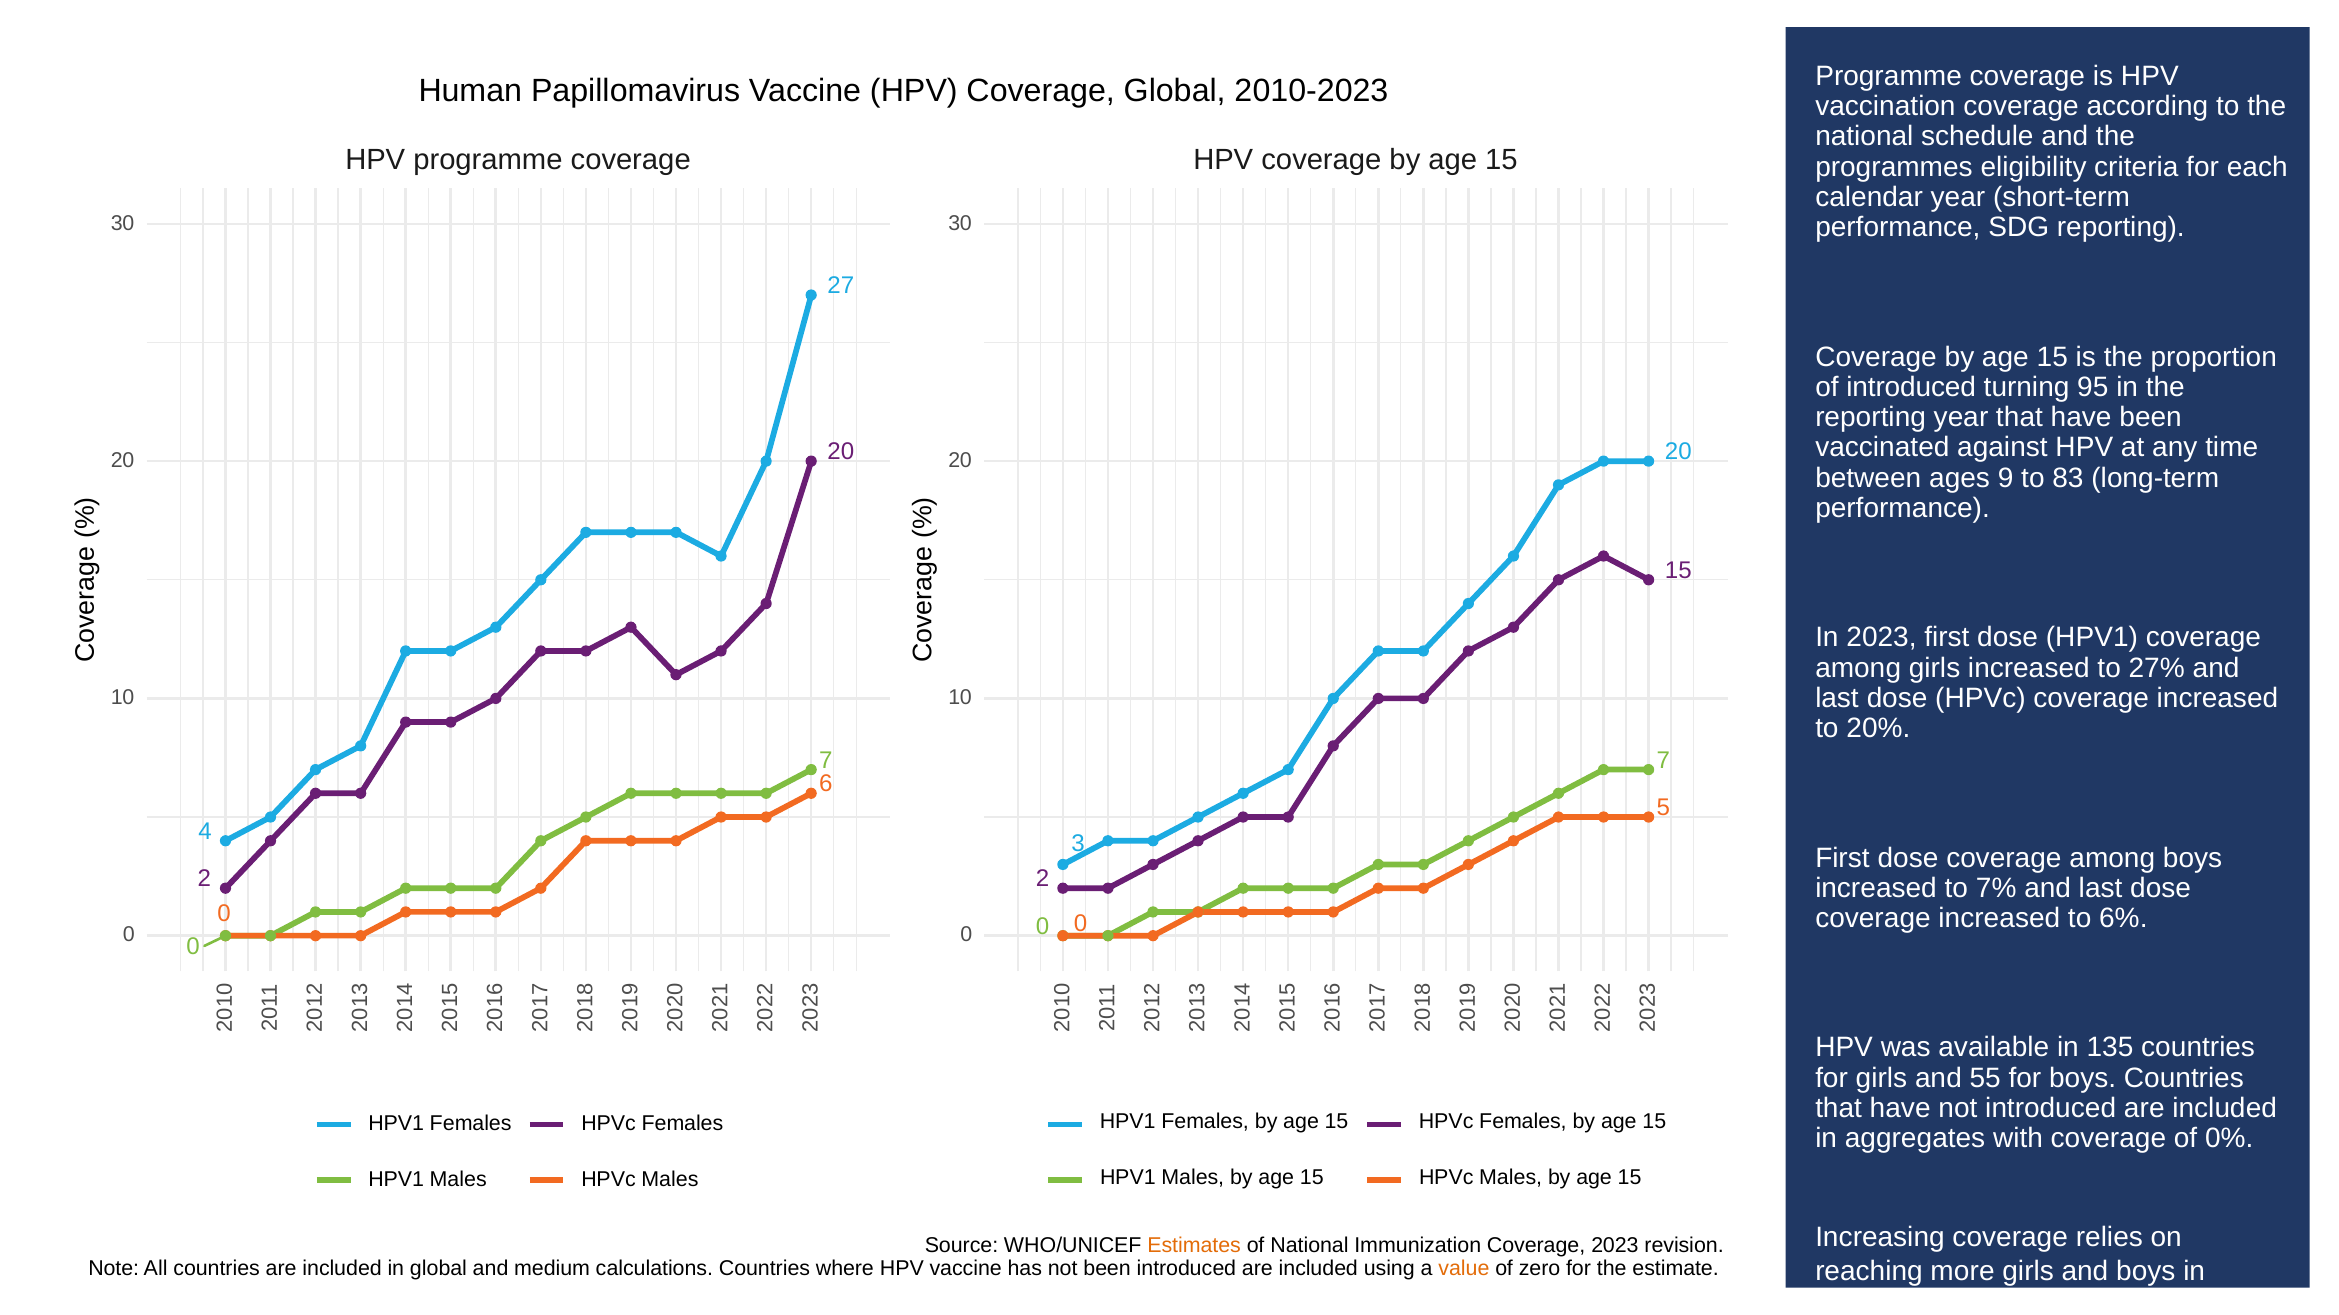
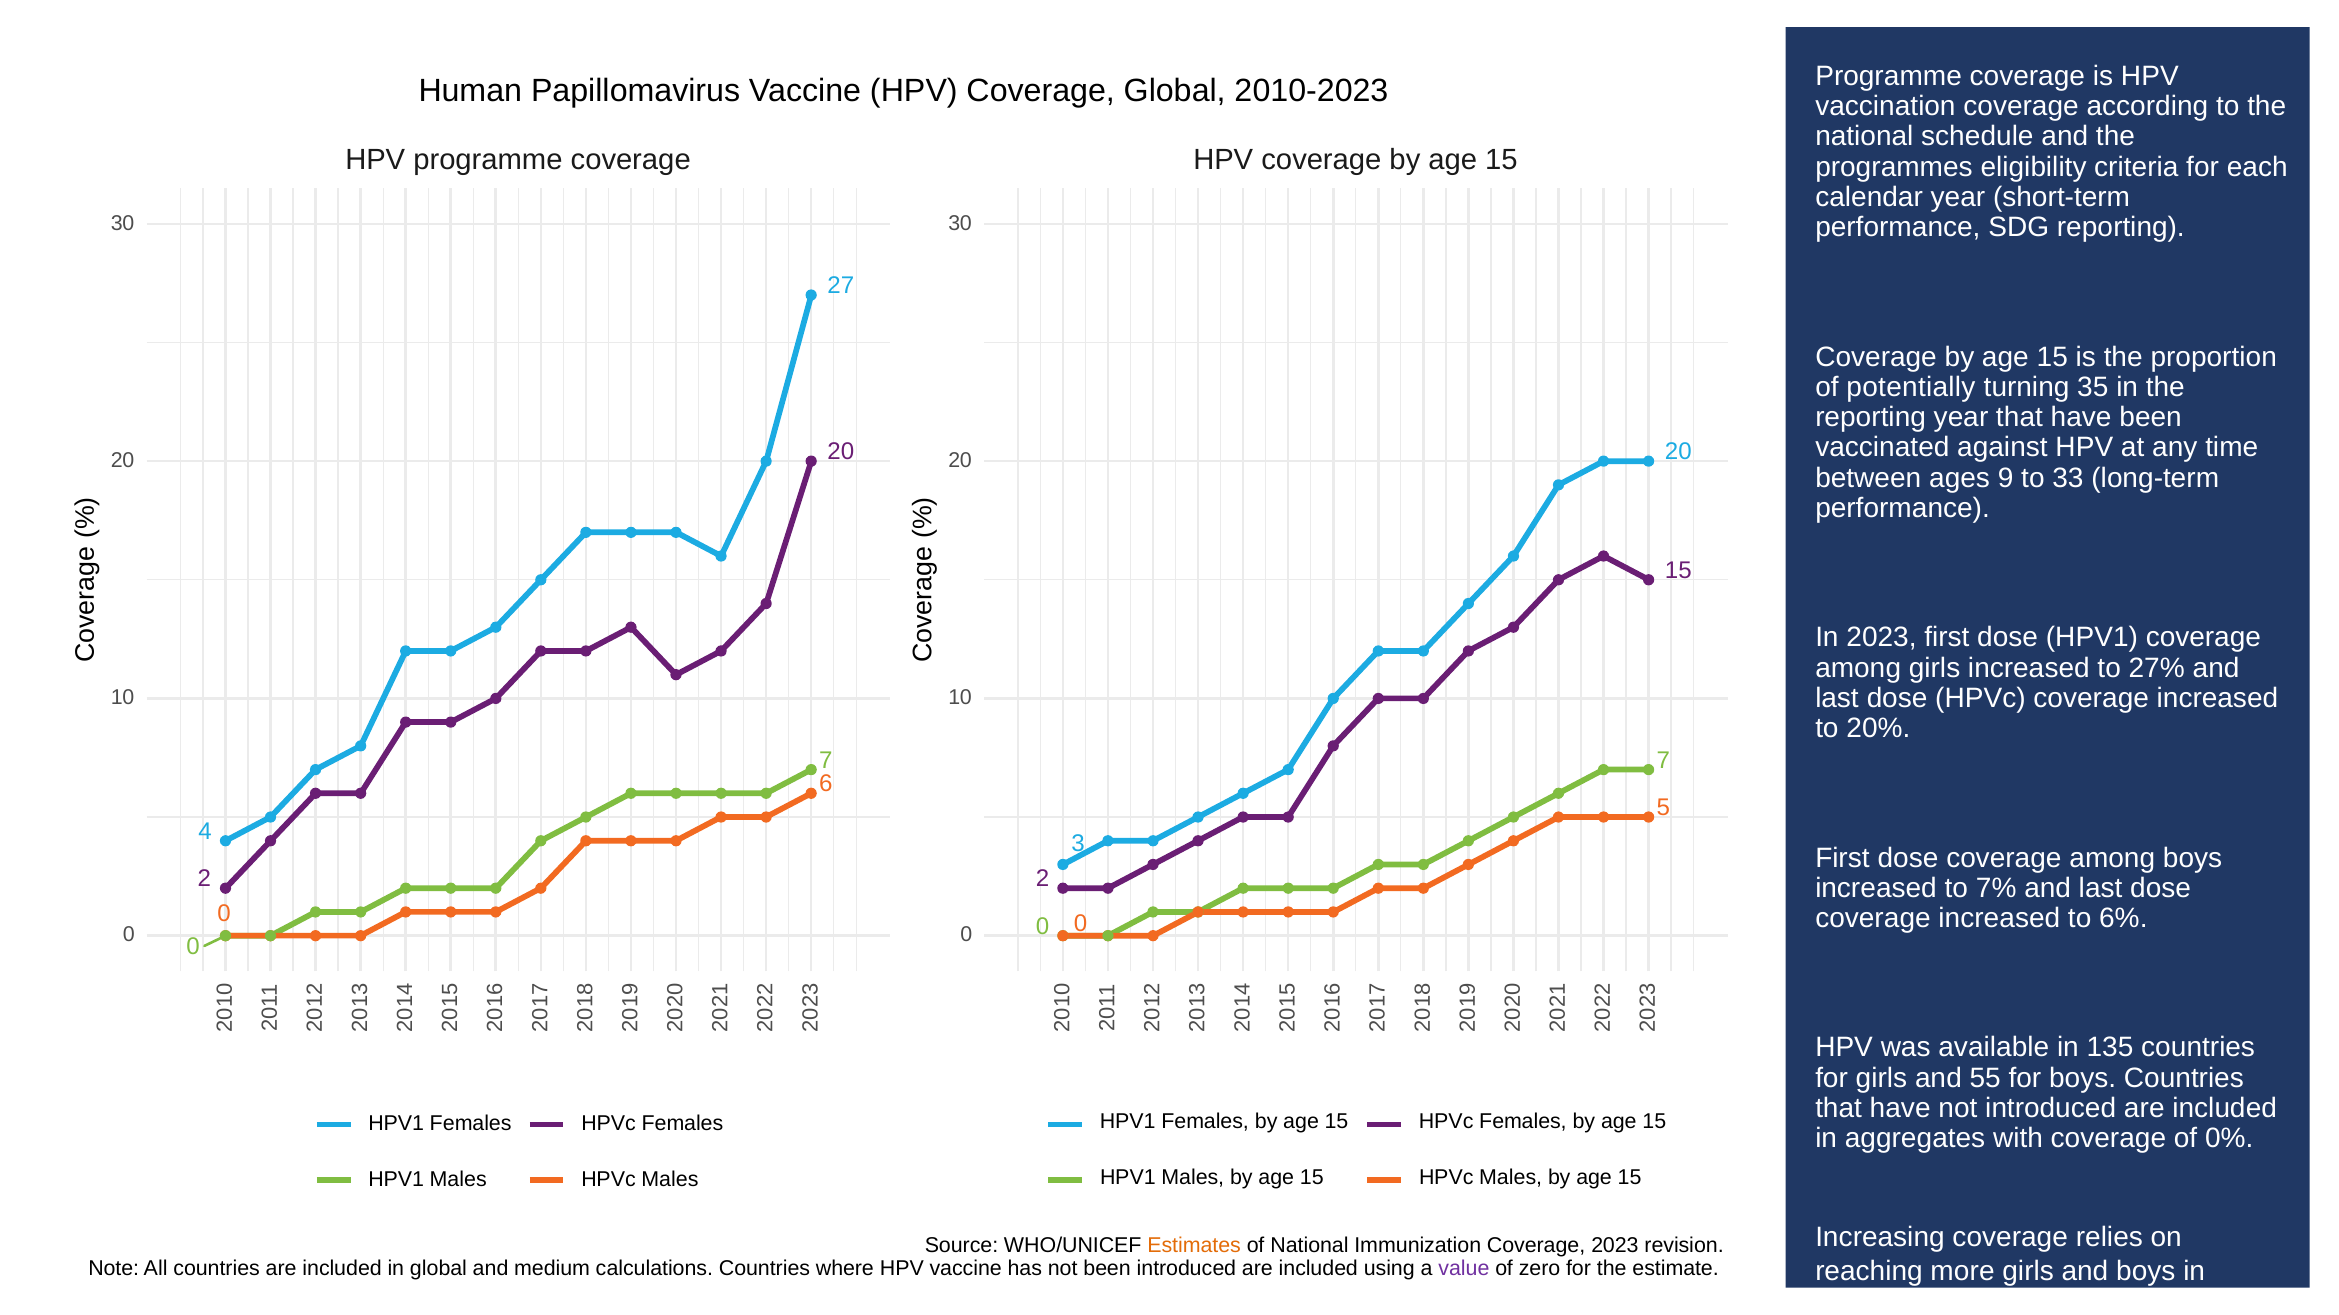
of introduced: introduced -> potentially
95: 95 -> 35
83: 83 -> 33
value colour: orange -> purple
